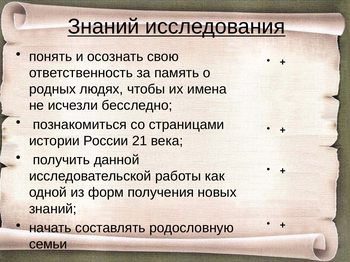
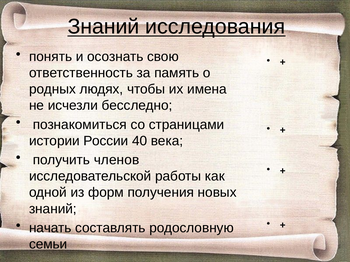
21: 21 -> 40
данной: данной -> членов
